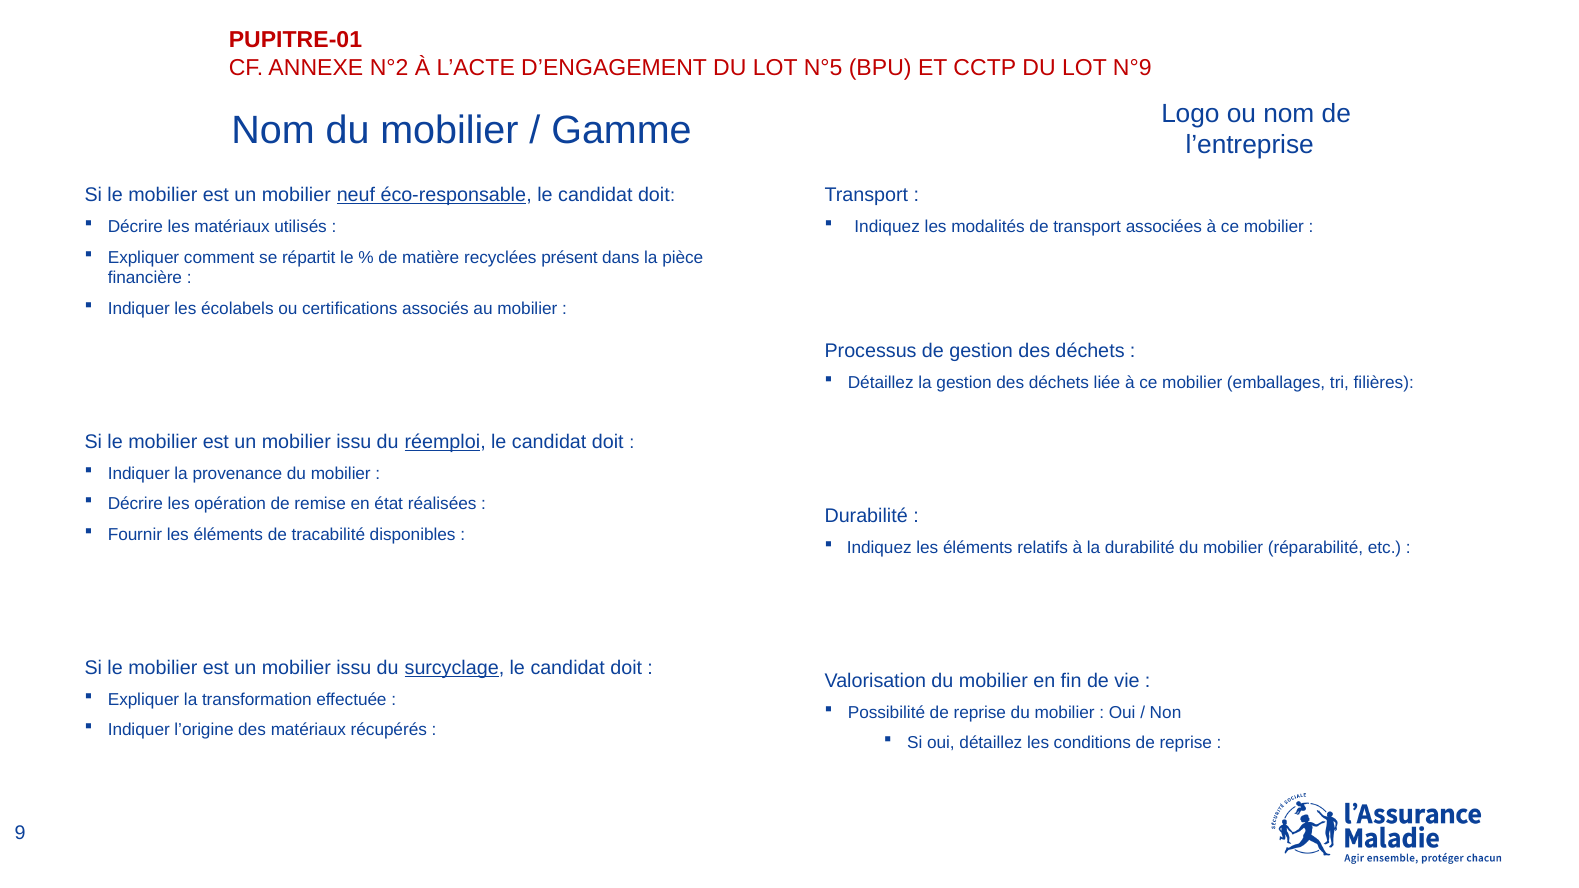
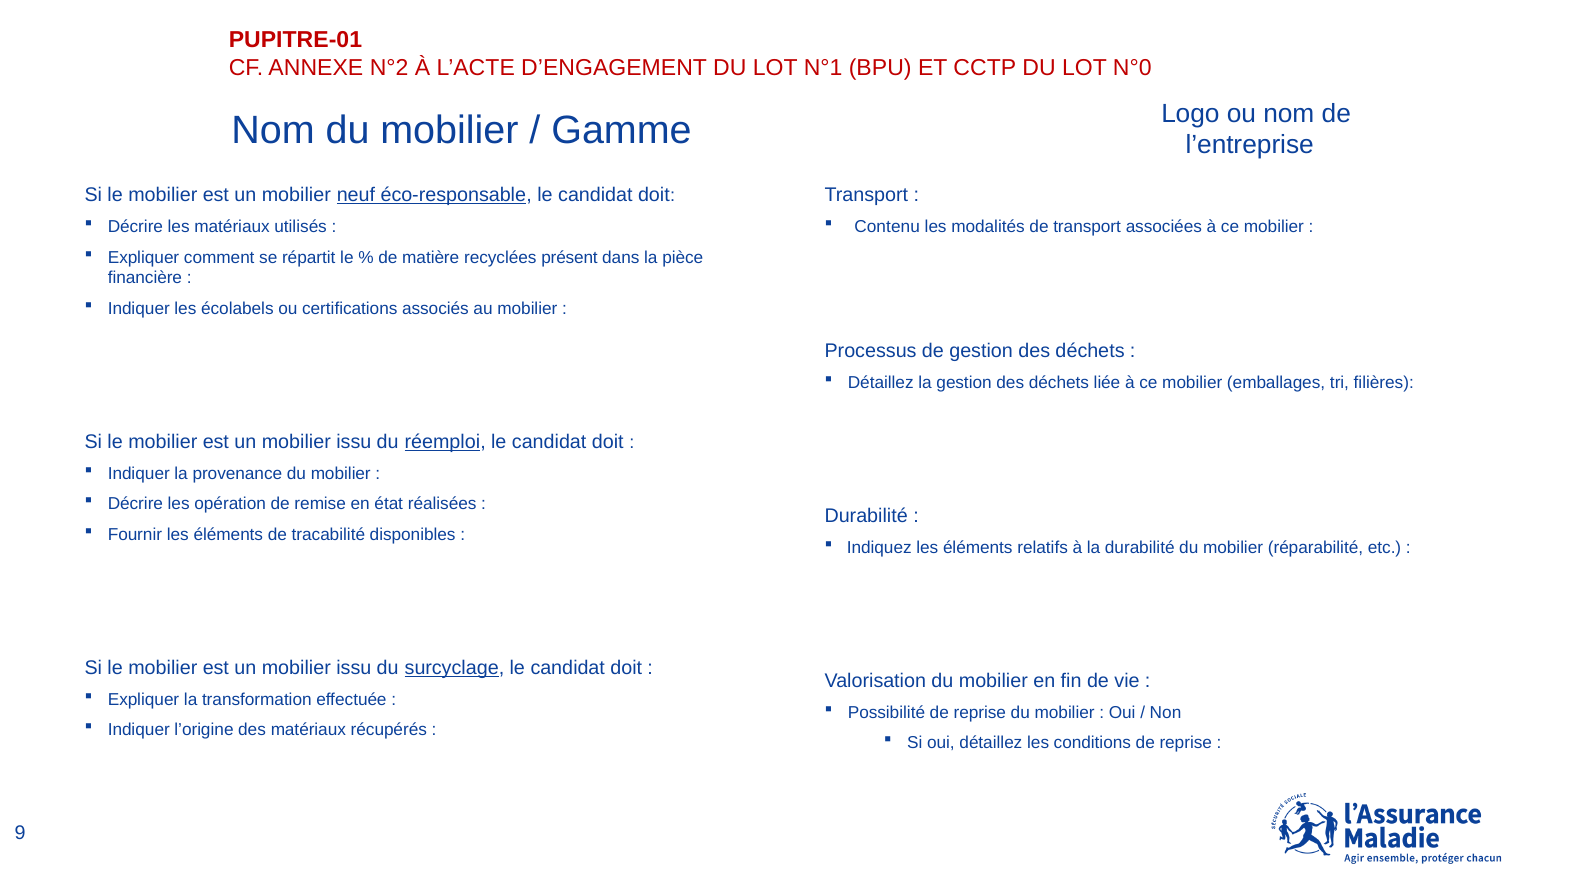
N°5: N°5 -> N°1
N°9: N°9 -> N°0
Indiquez at (887, 227): Indiquez -> Contenu
